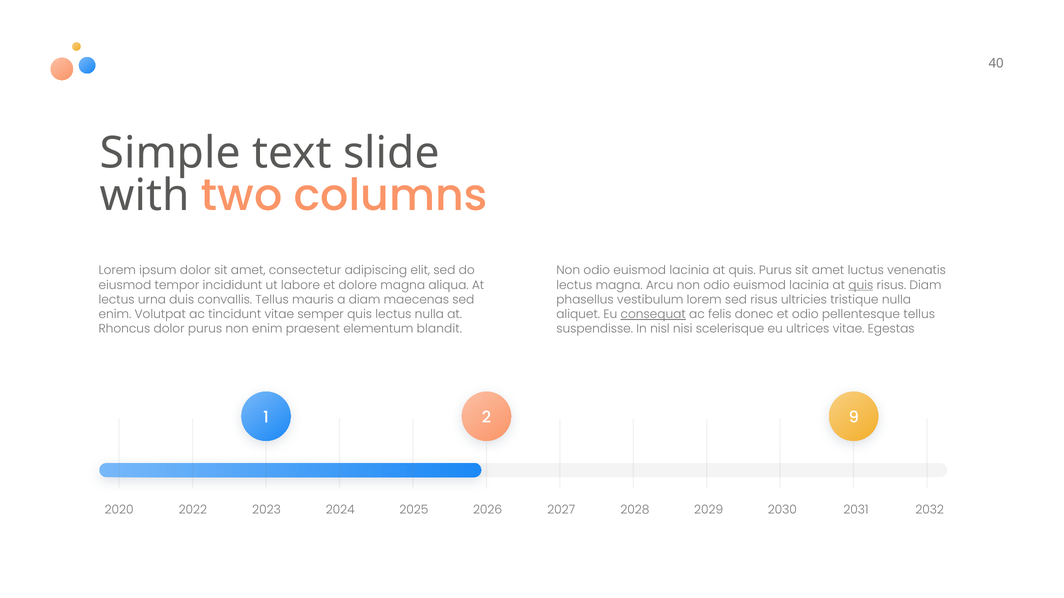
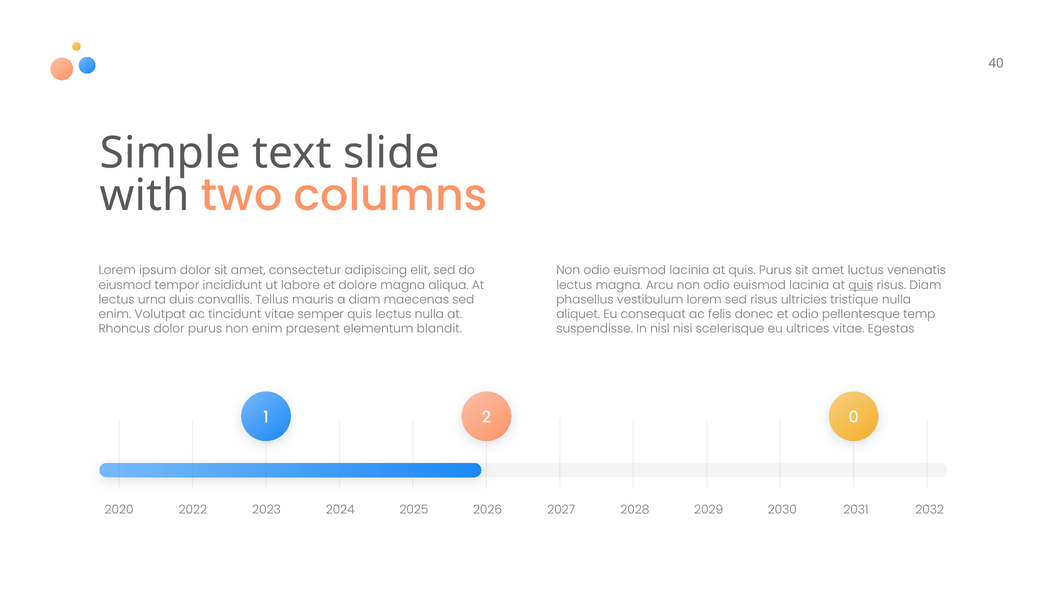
consequat underline: present -> none
pellentesque tellus: tellus -> temp
9: 9 -> 0
